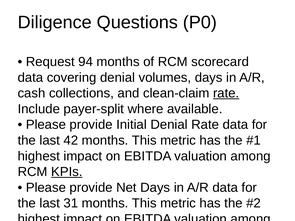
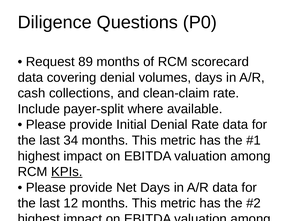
94: 94 -> 89
rate at (226, 93) underline: present -> none
42: 42 -> 34
31: 31 -> 12
